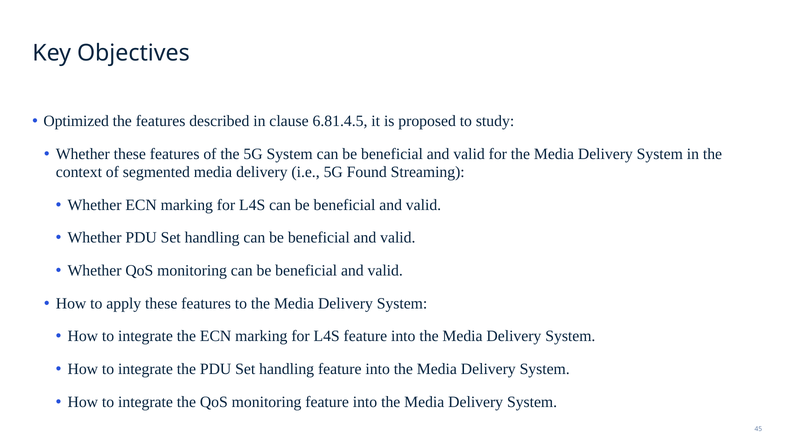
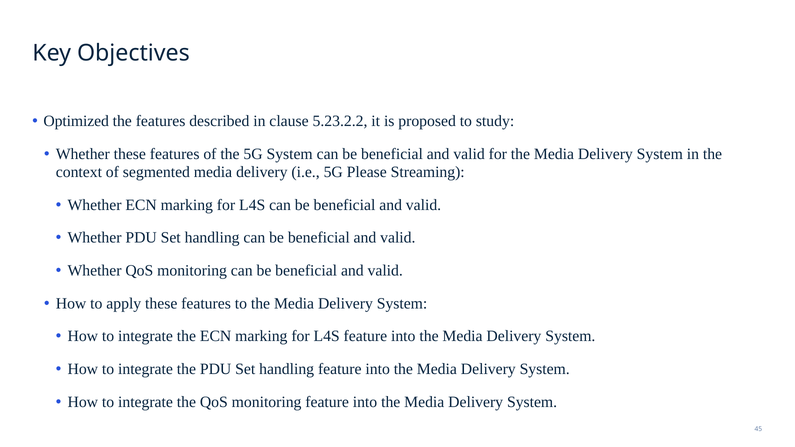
6.81.4.5: 6.81.4.5 -> 5.23.2.2
Found: Found -> Please
